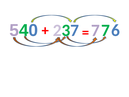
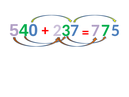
6: 6 -> 5
